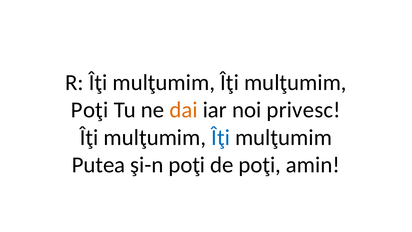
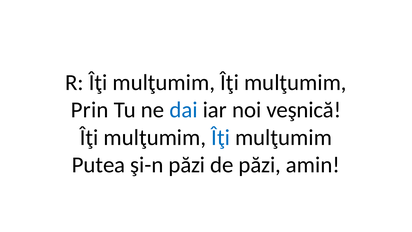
Poţi at (90, 110): Poţi -> Prin
dai colour: orange -> blue
privesc: privesc -> veşnică
şi-n poţi: poţi -> păzi
de poţi: poţi -> păzi
